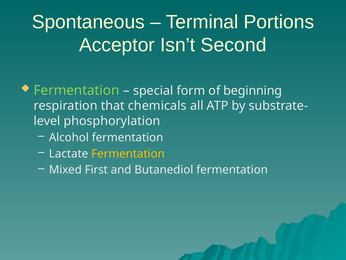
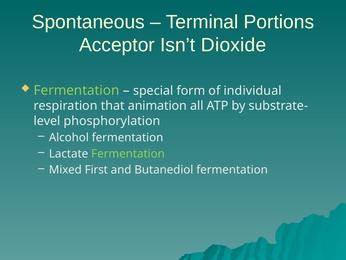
Second: Second -> Dioxide
beginning: beginning -> individual
chemicals: chemicals -> animation
Fermentation at (128, 153) colour: yellow -> light green
